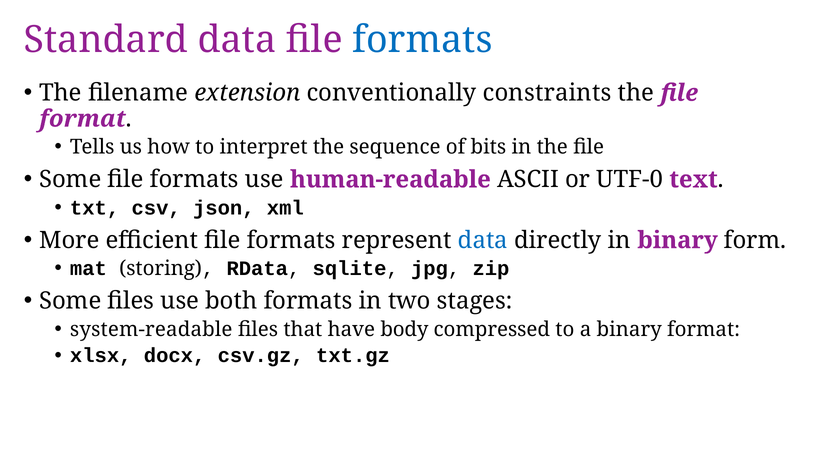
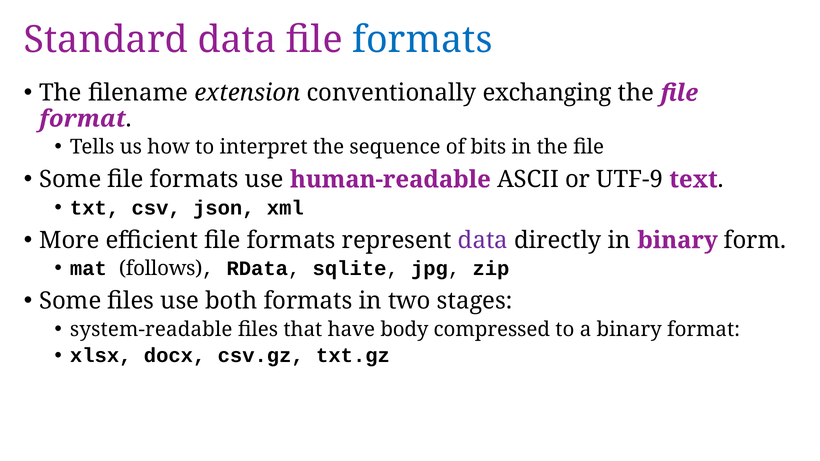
constraints: constraints -> exchanging
UTF-0: UTF-0 -> UTF-9
data at (483, 240) colour: blue -> purple
storing: storing -> follows
